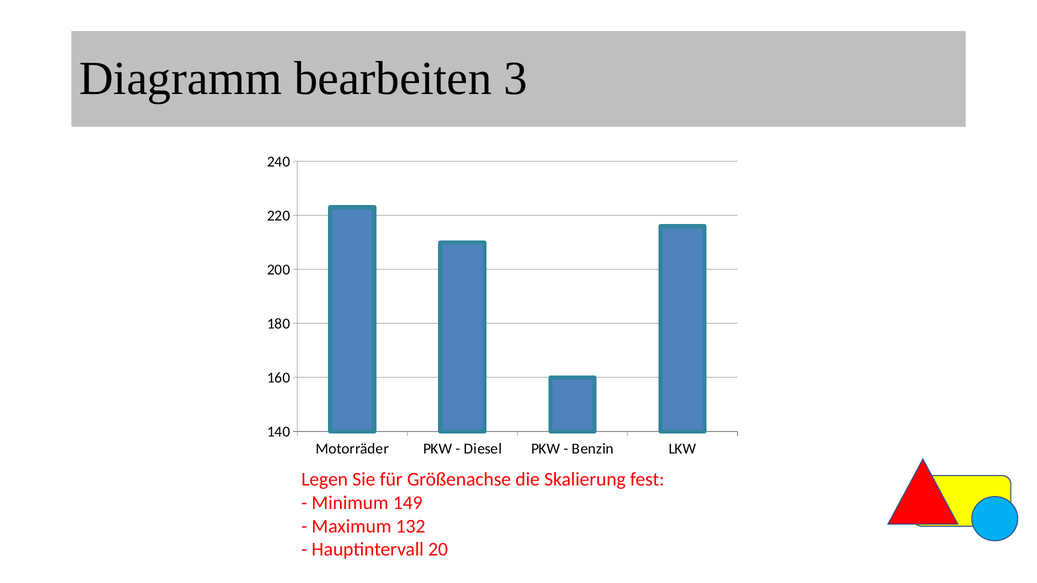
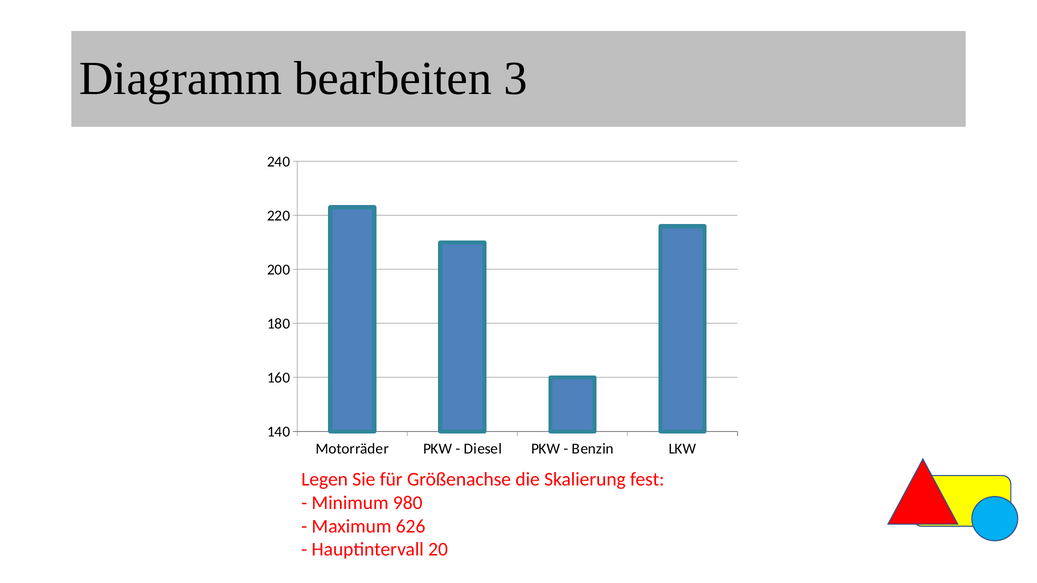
149: 149 -> 980
132: 132 -> 626
